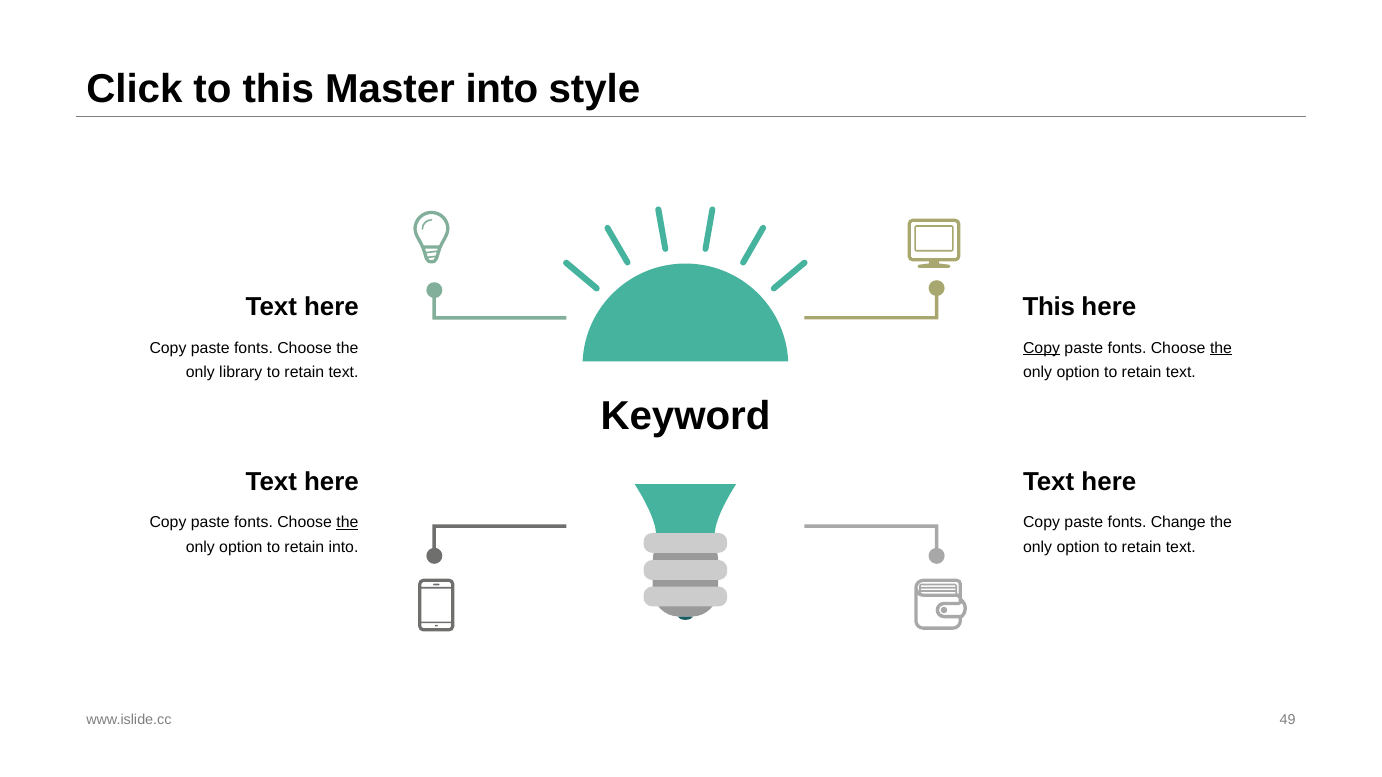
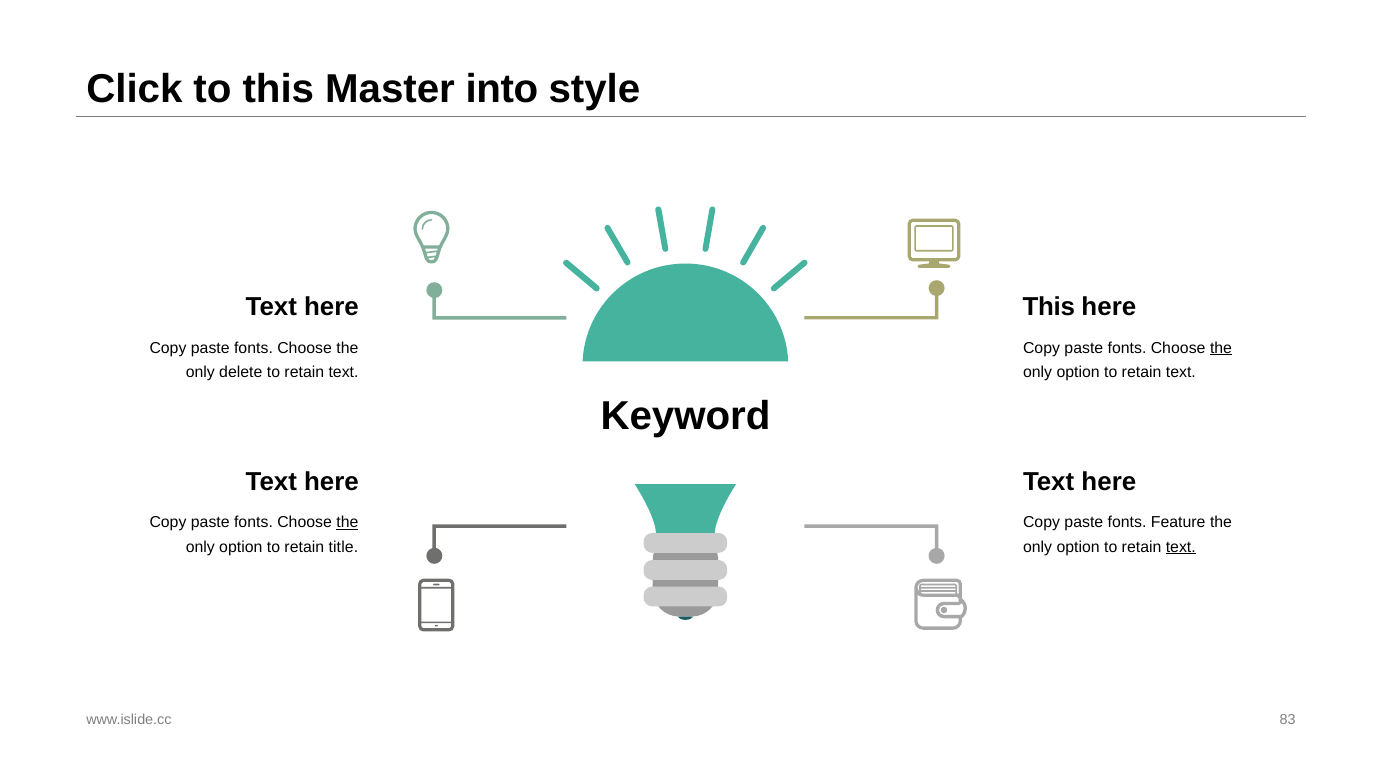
Copy at (1042, 348) underline: present -> none
library: library -> delete
Change: Change -> Feature
retain into: into -> title
text at (1181, 547) underline: none -> present
49: 49 -> 83
